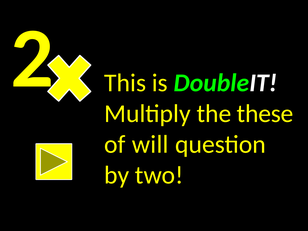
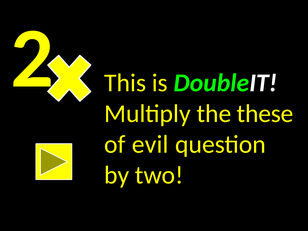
will: will -> evil
